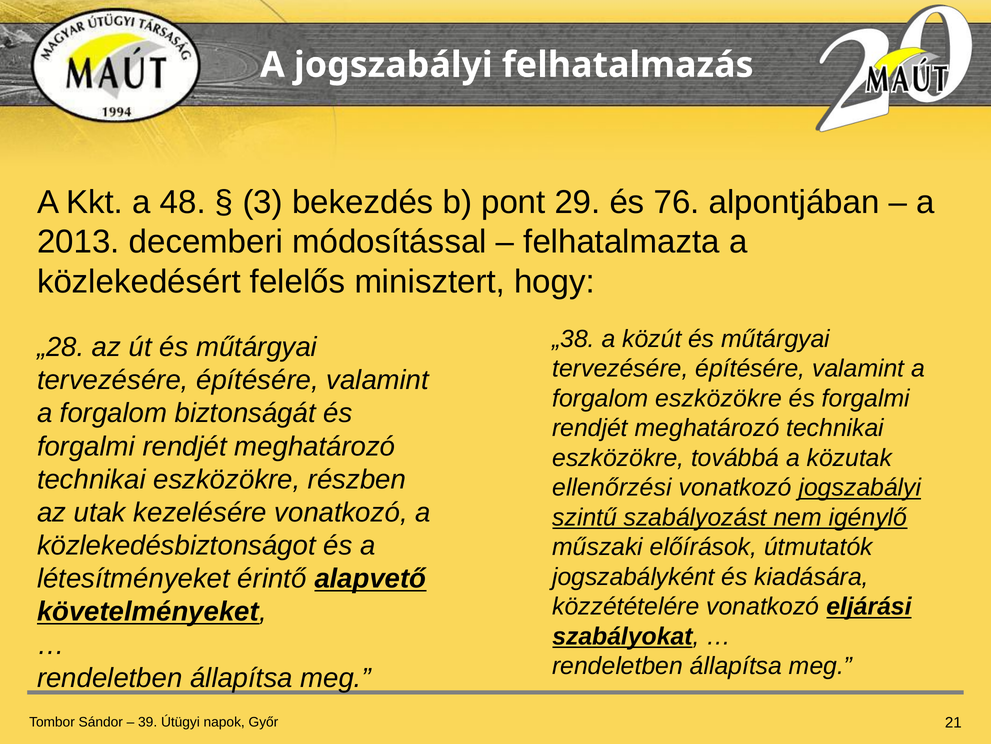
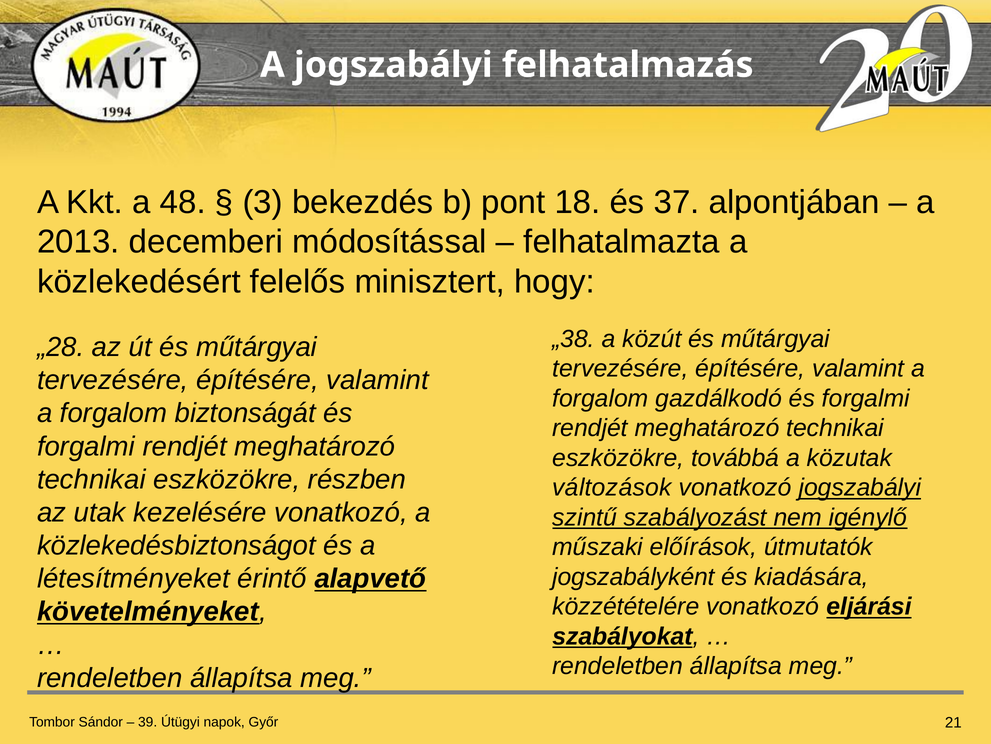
29: 29 -> 18
76: 76 -> 37
forgalom eszközökre: eszközökre -> gazdálkodó
ellenőrzési: ellenőrzési -> változások
